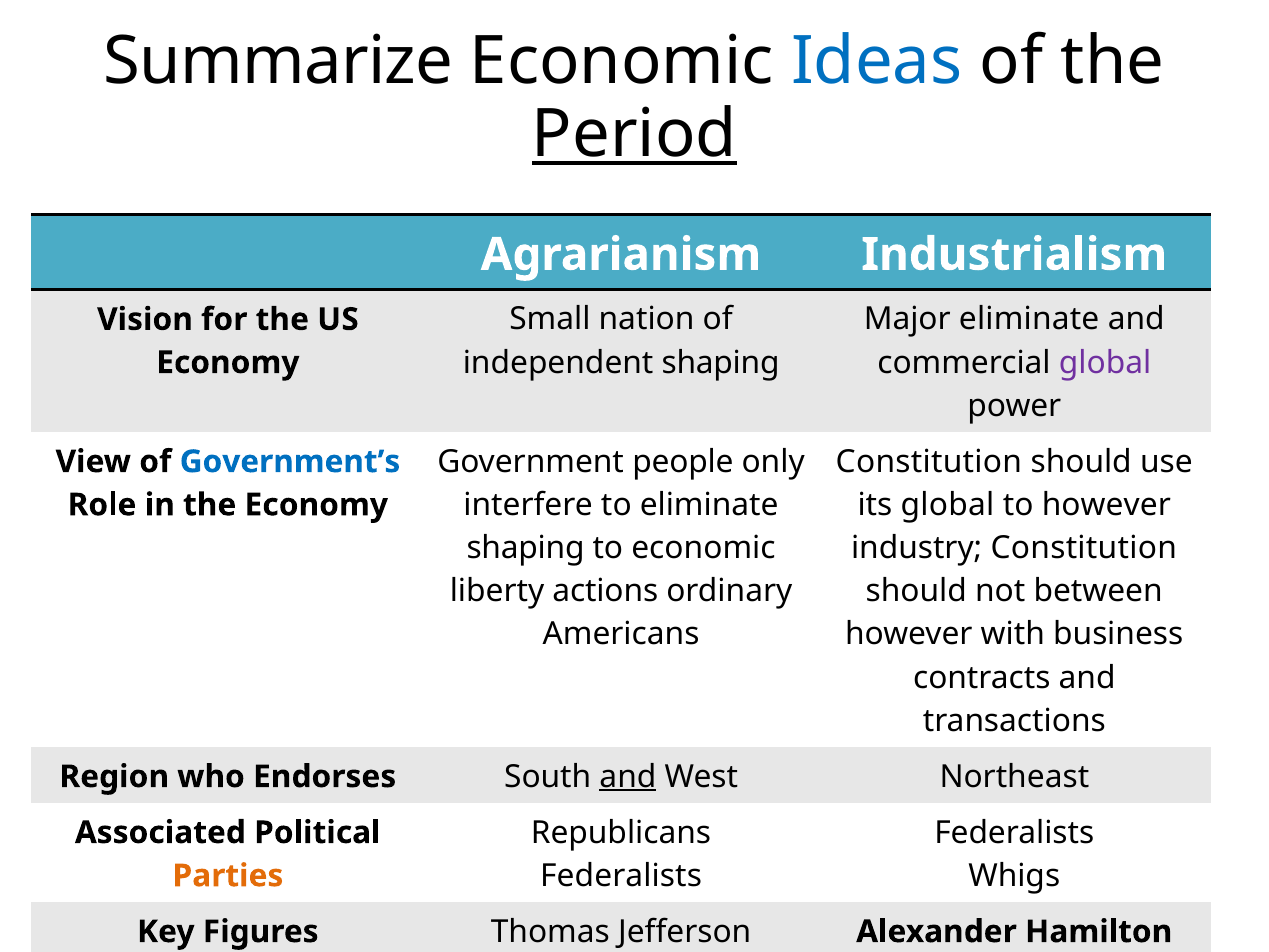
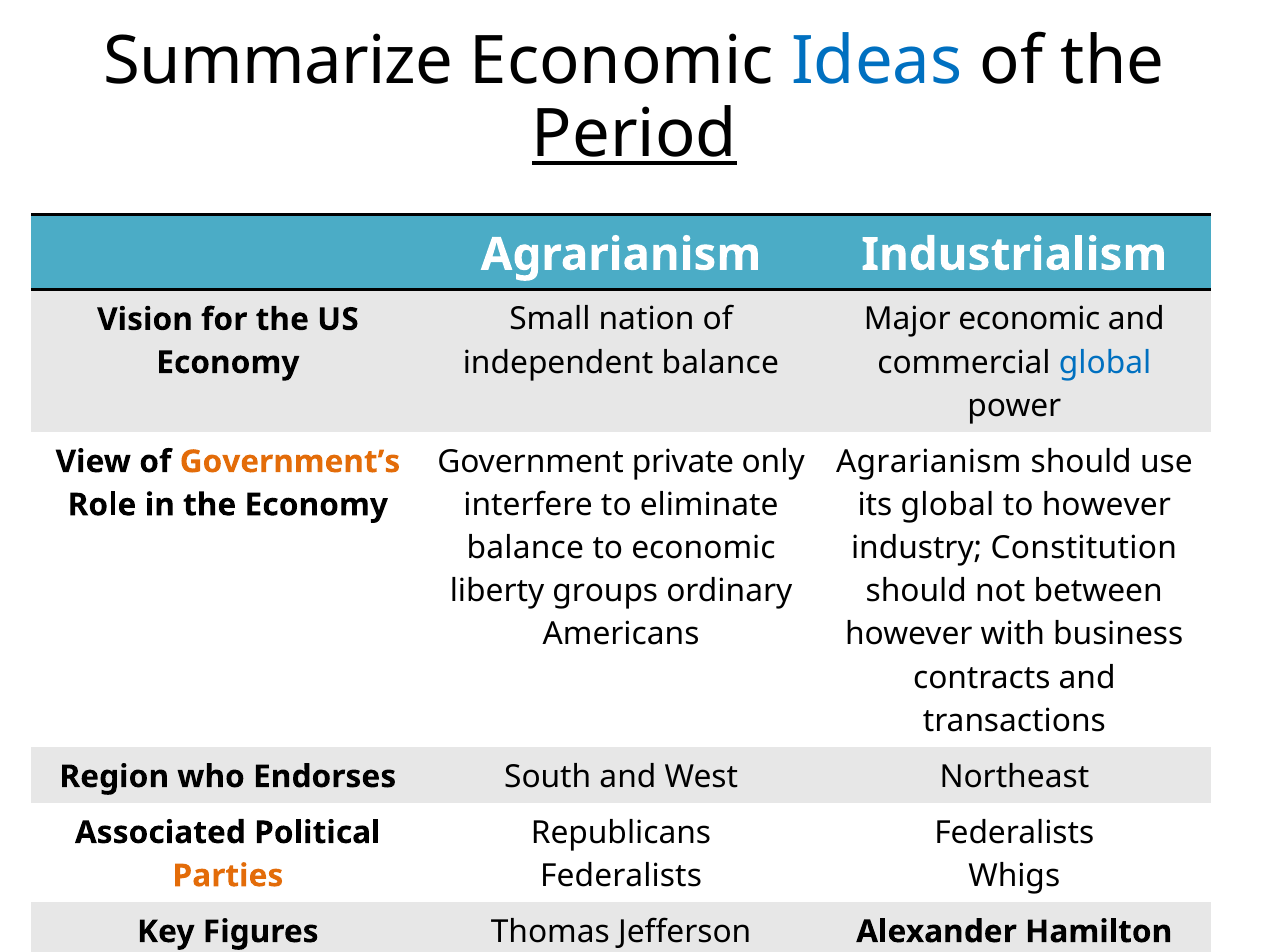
Major eliminate: eliminate -> economic
independent shaping: shaping -> balance
global at (1105, 363) colour: purple -> blue
people: people -> private
Constitution at (929, 462): Constitution -> Agrarianism
Government’s colour: blue -> orange
shaping at (526, 548): shaping -> balance
actions: actions -> groups
and at (628, 777) underline: present -> none
